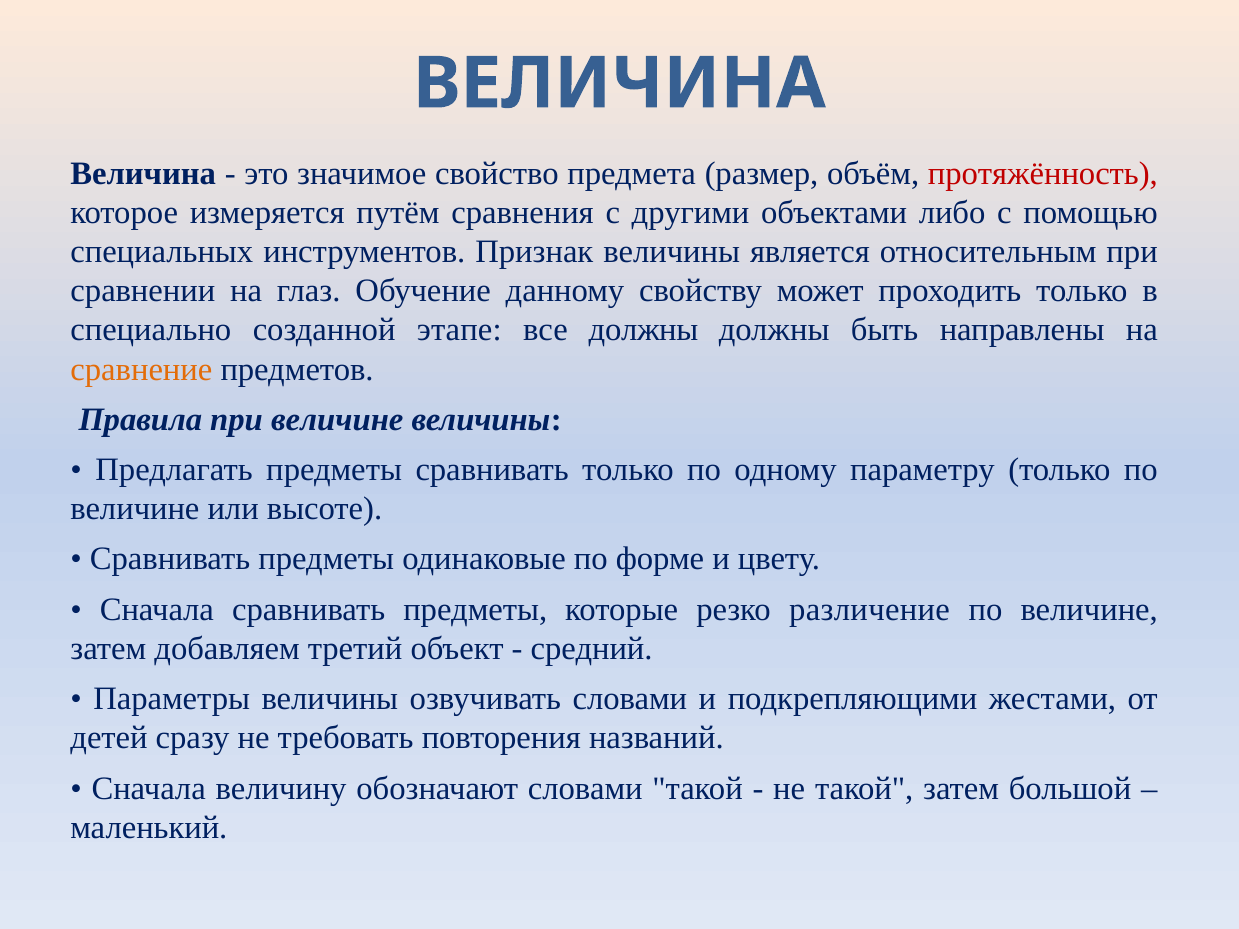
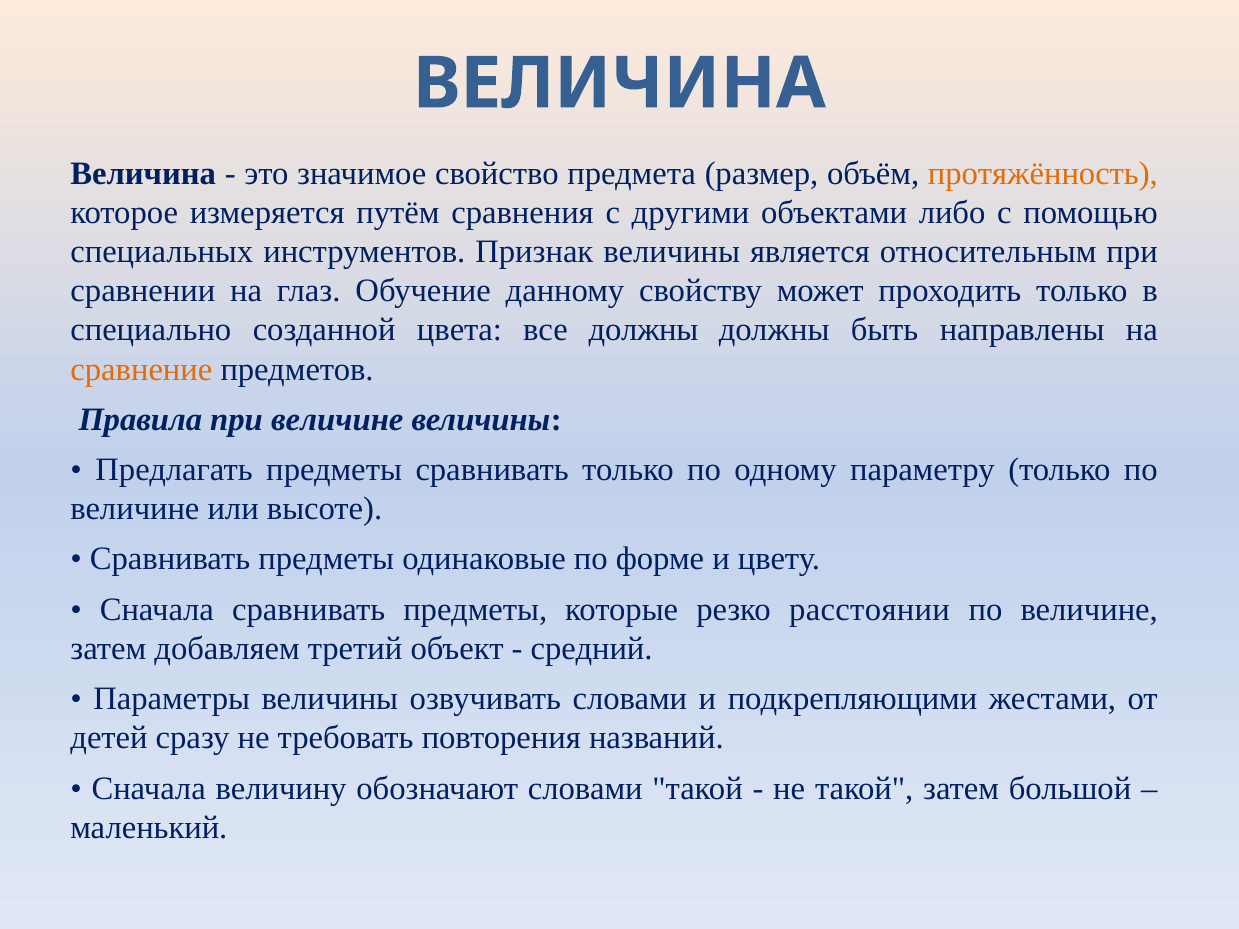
протяжённость colour: red -> orange
этапе: этапе -> цвета
различение: различение -> расстоянии
